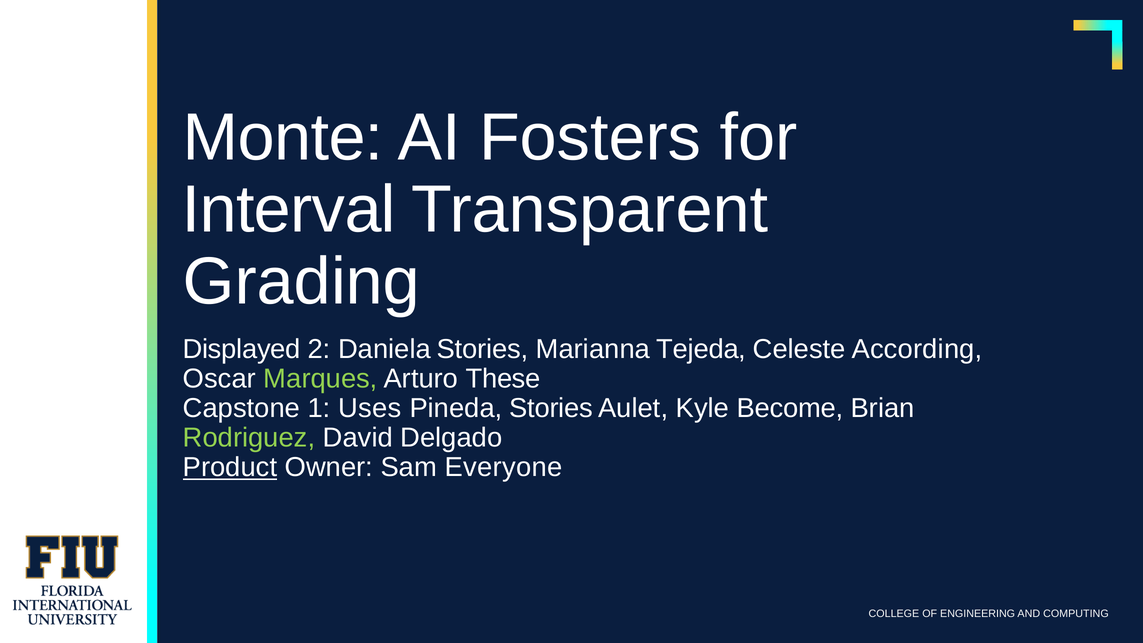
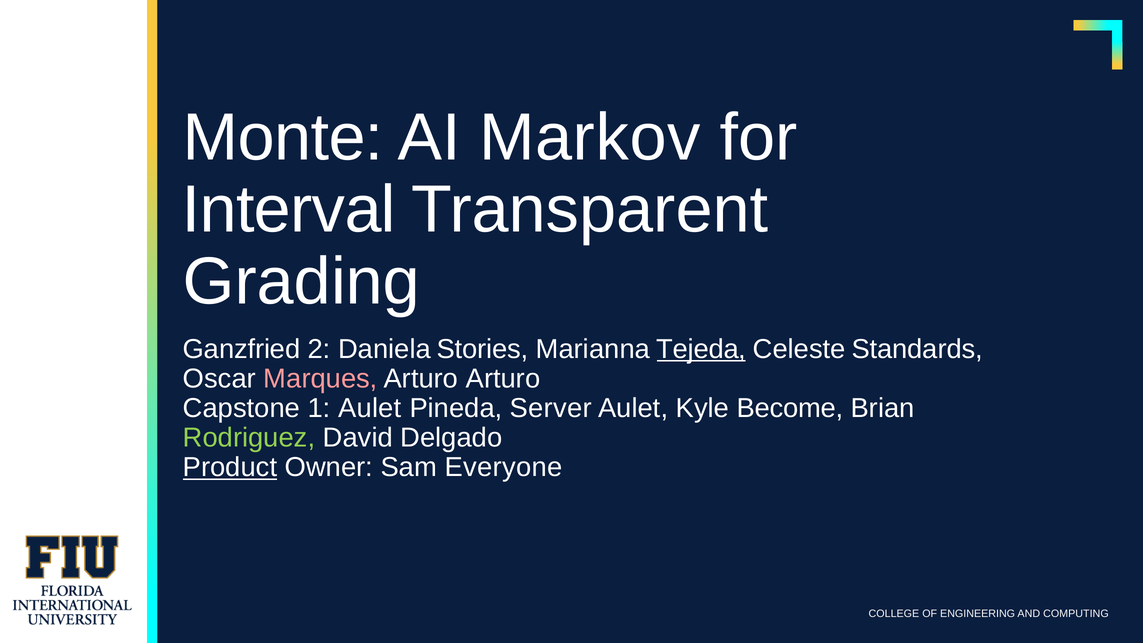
Fosters: Fosters -> Markov
Displayed: Displayed -> Ganzfried
Tejeda underline: none -> present
According: According -> Standards
Marques colour: light green -> pink
Arturo These: These -> Arturo
1 Uses: Uses -> Aulet
Pineda Stories: Stories -> Server
